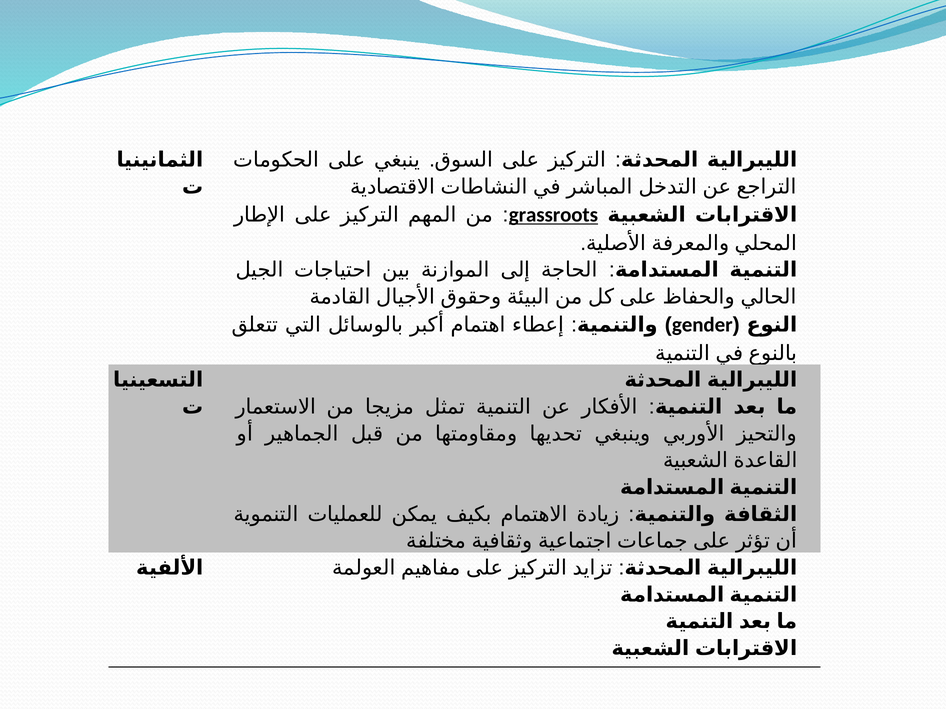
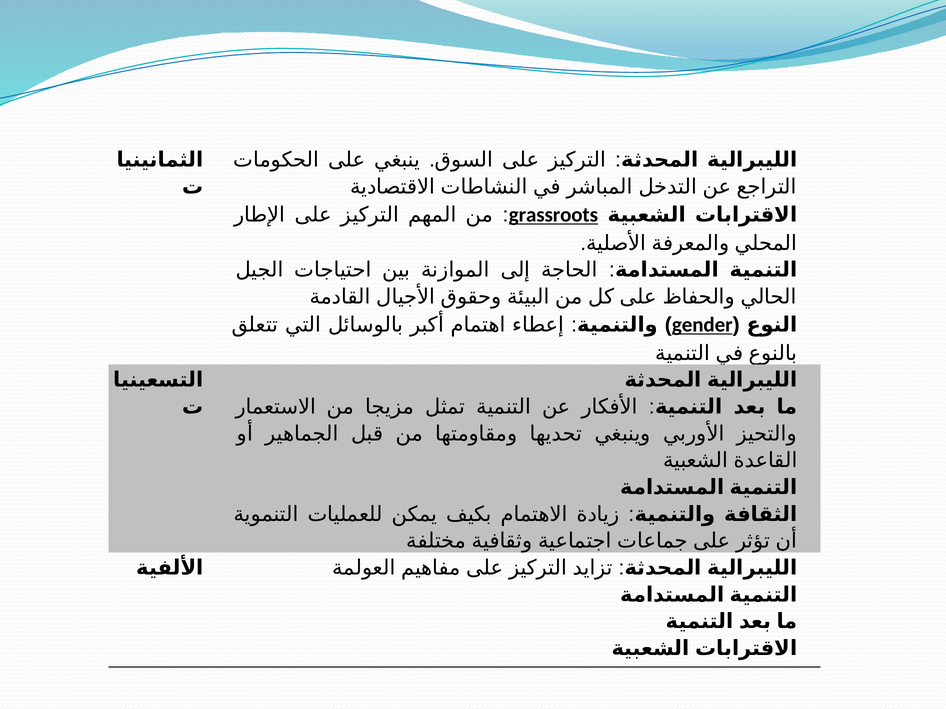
gender underline: none -> present
